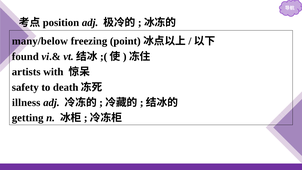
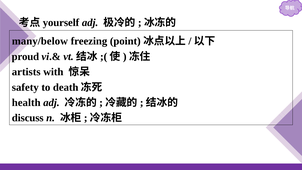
position: position -> yourself
found: found -> proud
illness: illness -> health
getting: getting -> discuss
